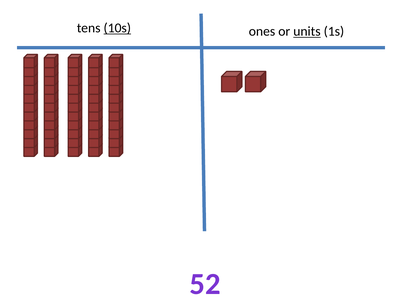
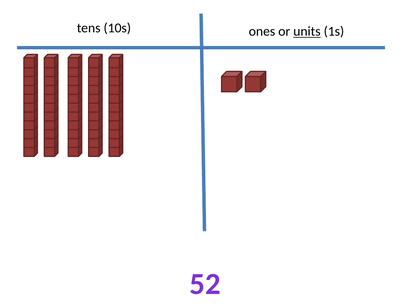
10s underline: present -> none
